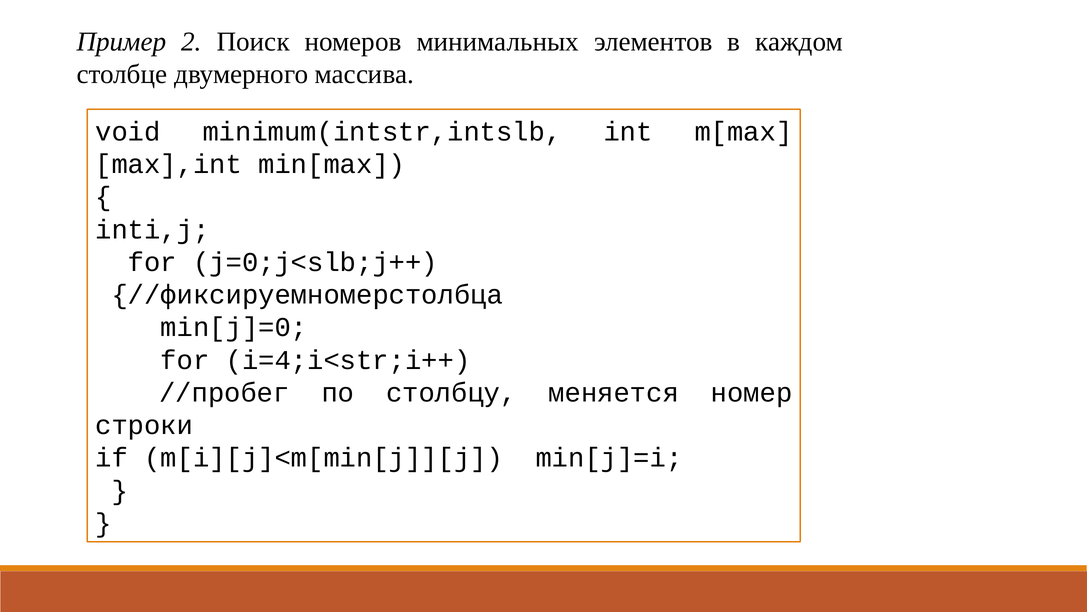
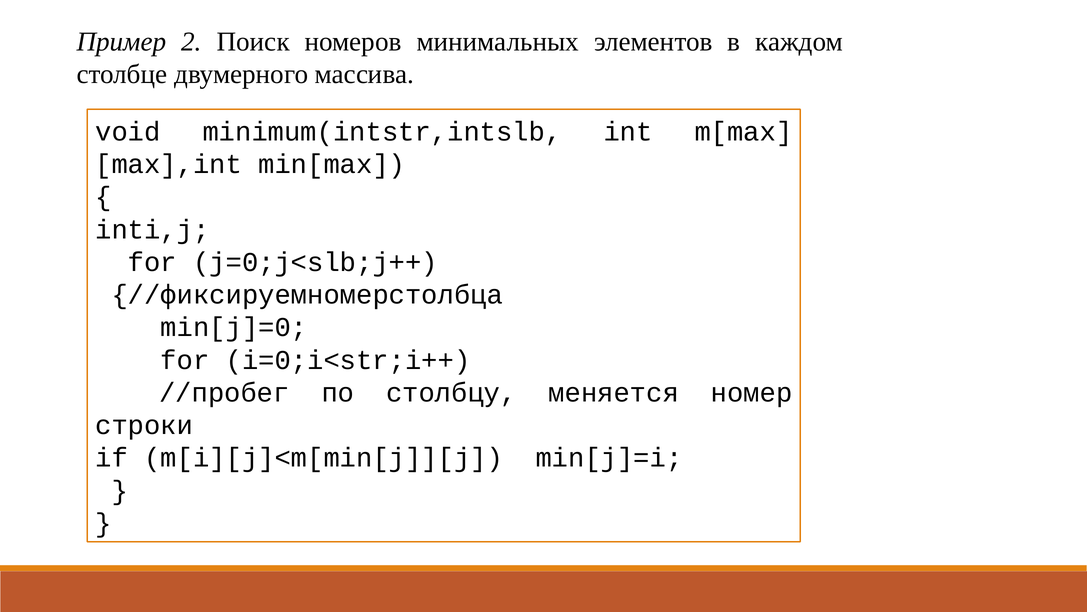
i=4;i<str;i++: i=4;i<str;i++ -> i=0;i<str;i++
